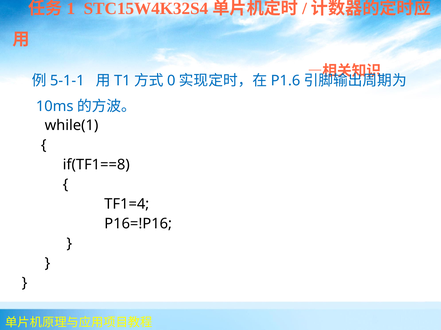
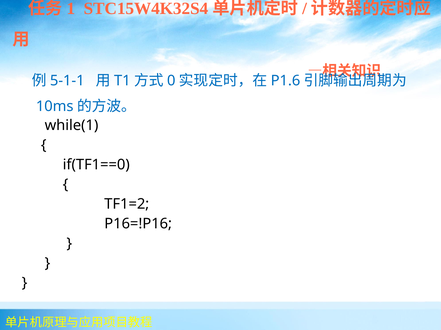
if(TF1==8: if(TF1==8 -> if(TF1==0
TF1=4: TF1=4 -> TF1=2
